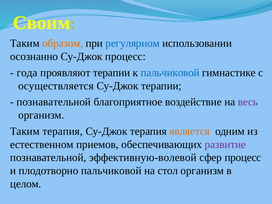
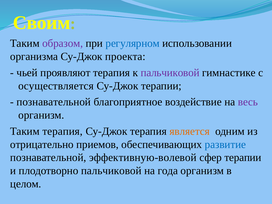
образом colour: orange -> purple
осознанно: осознанно -> организма
Су-Джок процесс: процесс -> проекта
года: года -> чьей
проявляют терапии: терапии -> терапия
пальчиковой at (170, 73) colour: blue -> purple
естественном: естественном -> отрицательно
развитие colour: purple -> blue
сфер процесс: процесс -> терапии
стол: стол -> года
